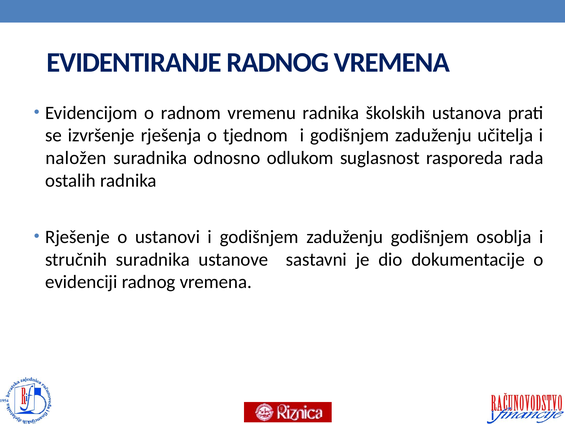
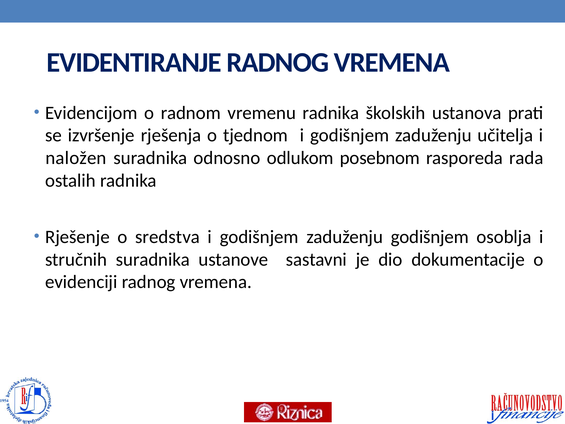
suglasnost: suglasnost -> posebnom
ustanovi: ustanovi -> sredstva
